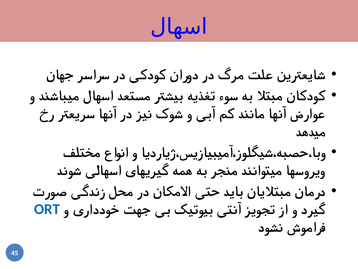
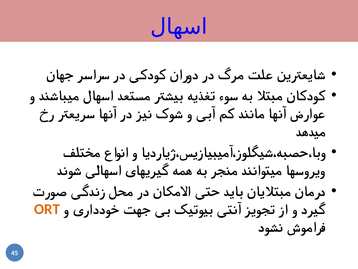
ORT colour: blue -> orange
